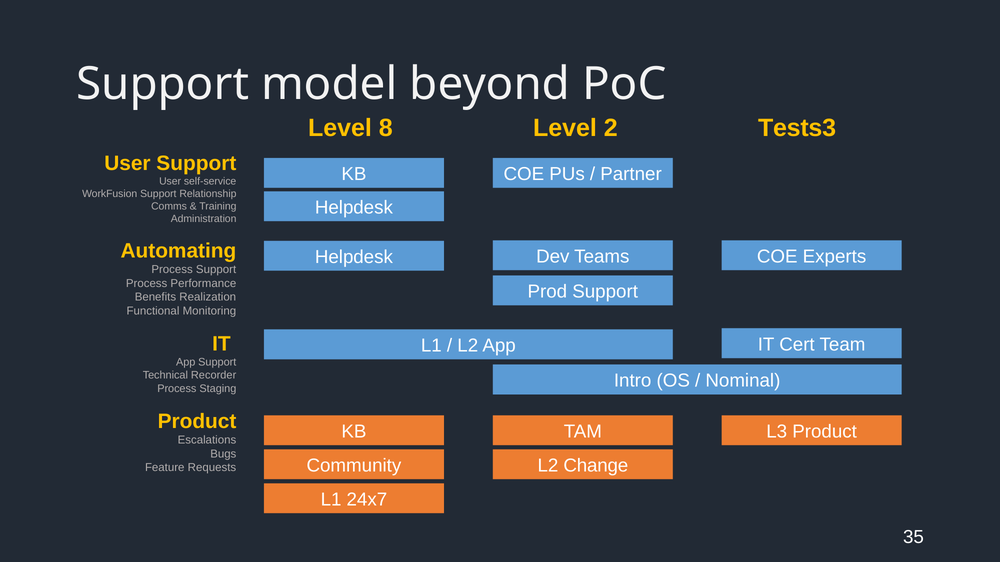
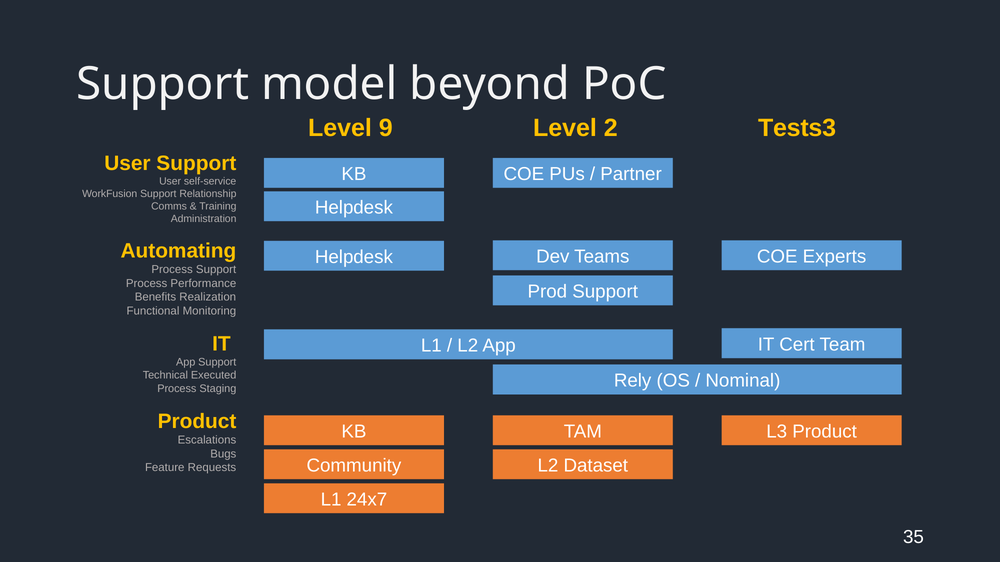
8: 8 -> 9
Recorder: Recorder -> Executed
Intro: Intro -> Rely
Change: Change -> Dataset
